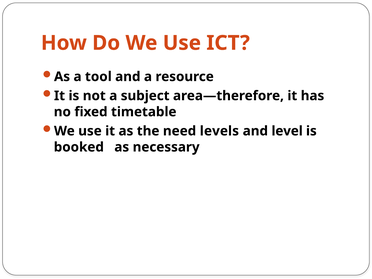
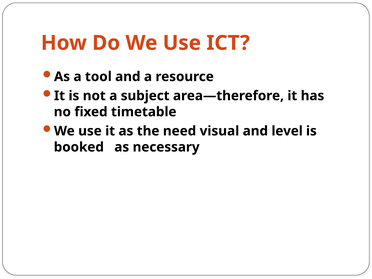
levels: levels -> visual
